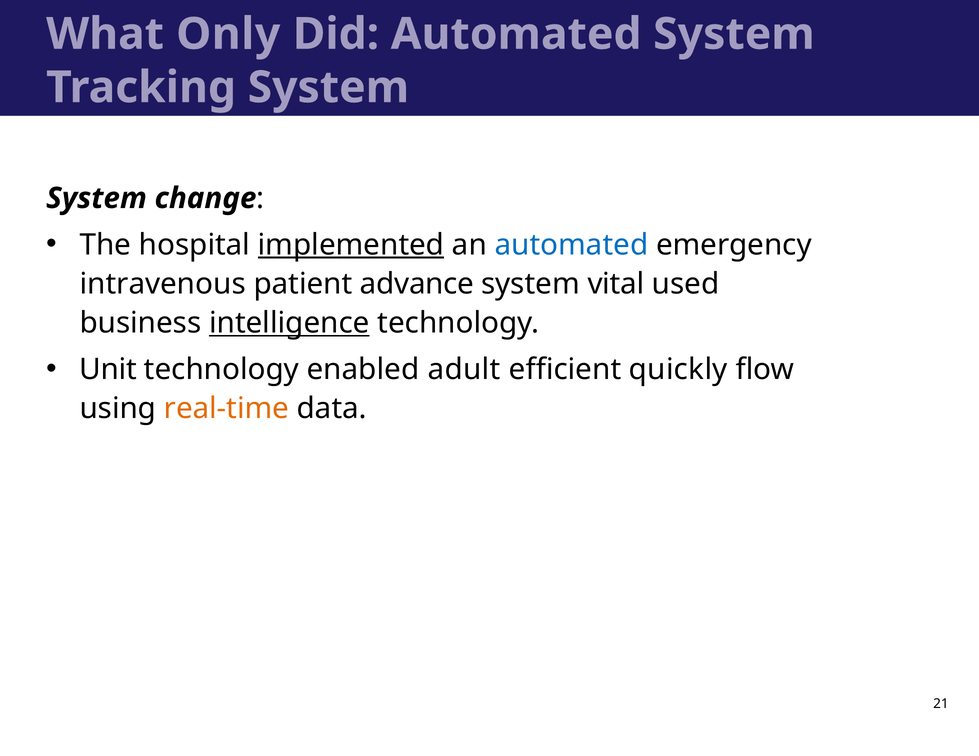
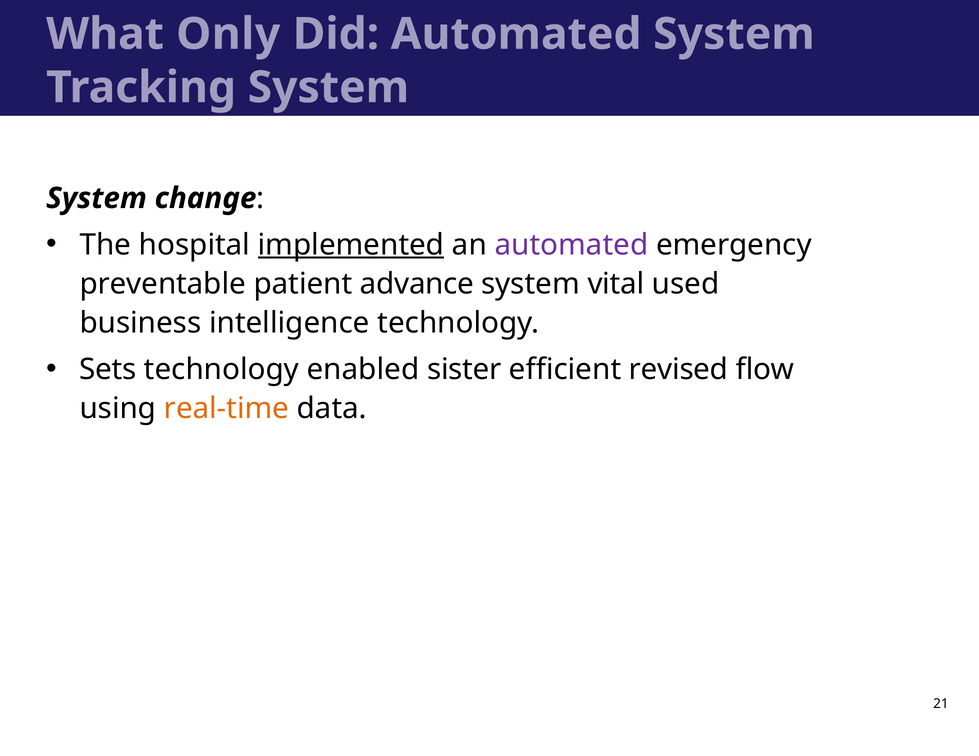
automated at (571, 245) colour: blue -> purple
intravenous: intravenous -> preventable
intelligence underline: present -> none
Unit: Unit -> Sets
adult: adult -> sister
quickly: quickly -> revised
